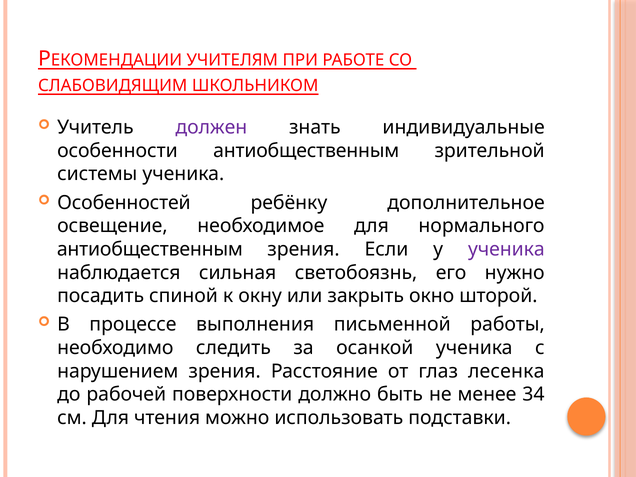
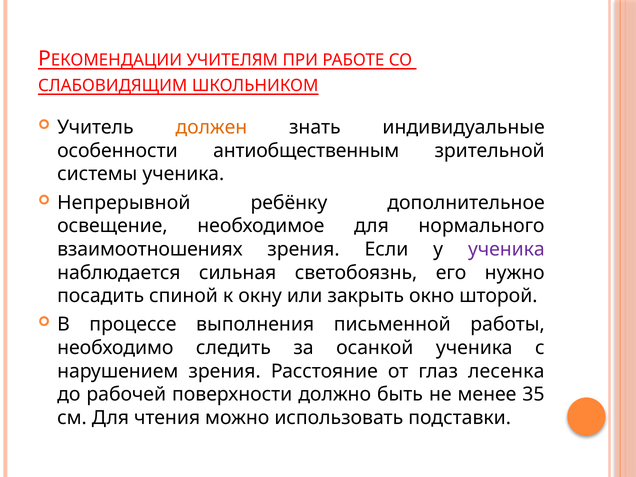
должен colour: purple -> orange
Особенностей: Особенностей -> Непрерывной
антиобщественным at (150, 249): антиобщественным -> взаимоотношениях
34: 34 -> 35
